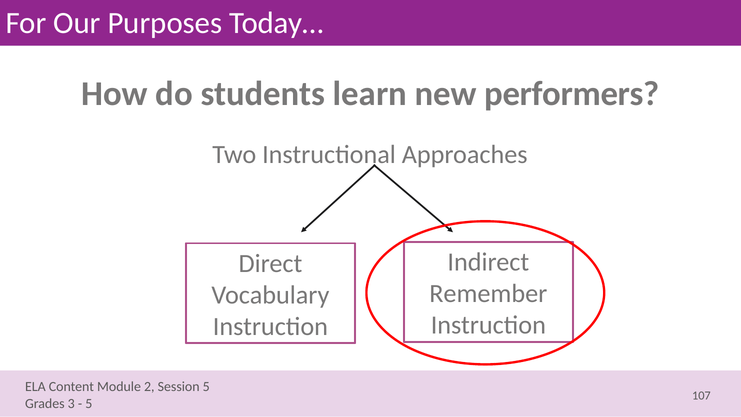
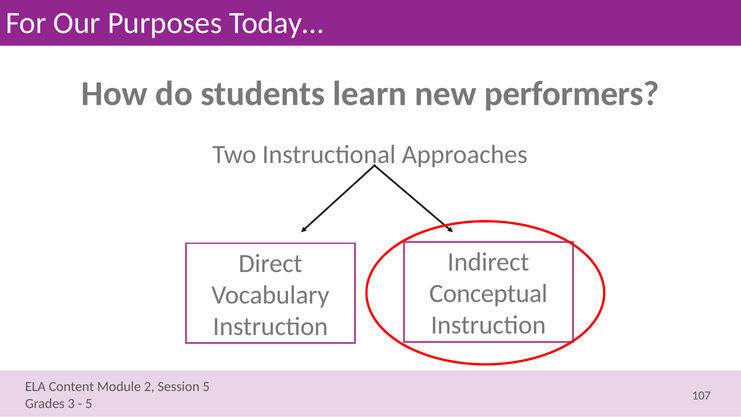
Remember: Remember -> Conceptual
